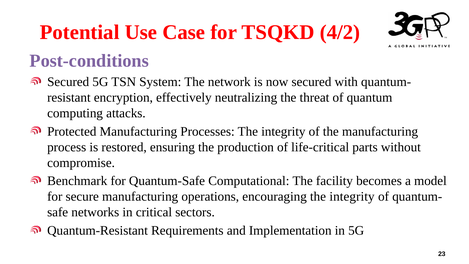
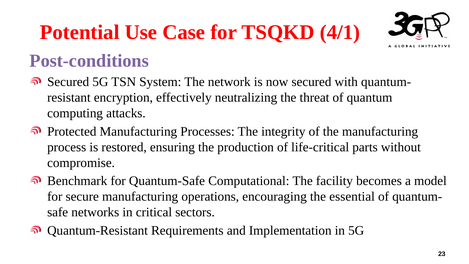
4/2: 4/2 -> 4/1
encouraging the integrity: integrity -> essential
